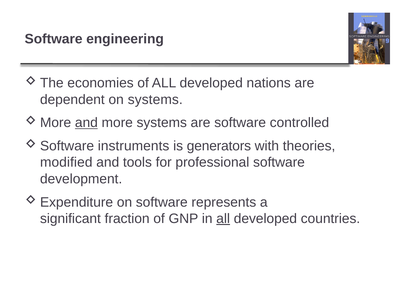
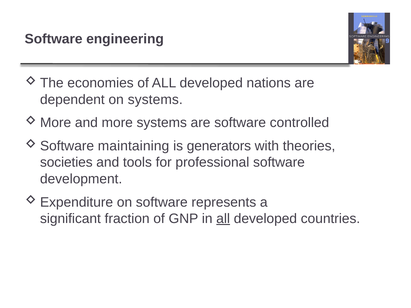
and at (86, 123) underline: present -> none
instruments: instruments -> maintaining
modified: modified -> societies
